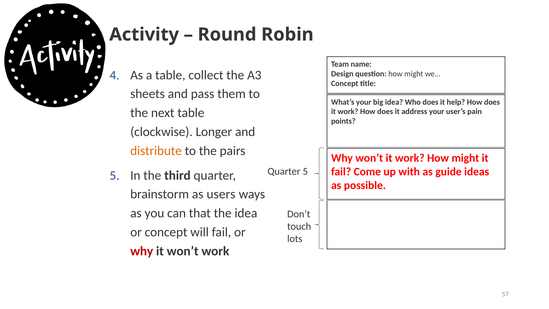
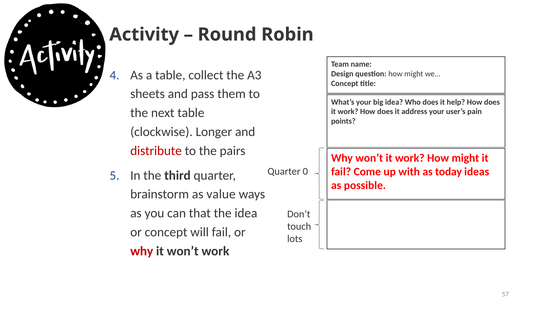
distribute colour: orange -> red
guide: guide -> today
Quarter 5: 5 -> 0
users: users -> value
